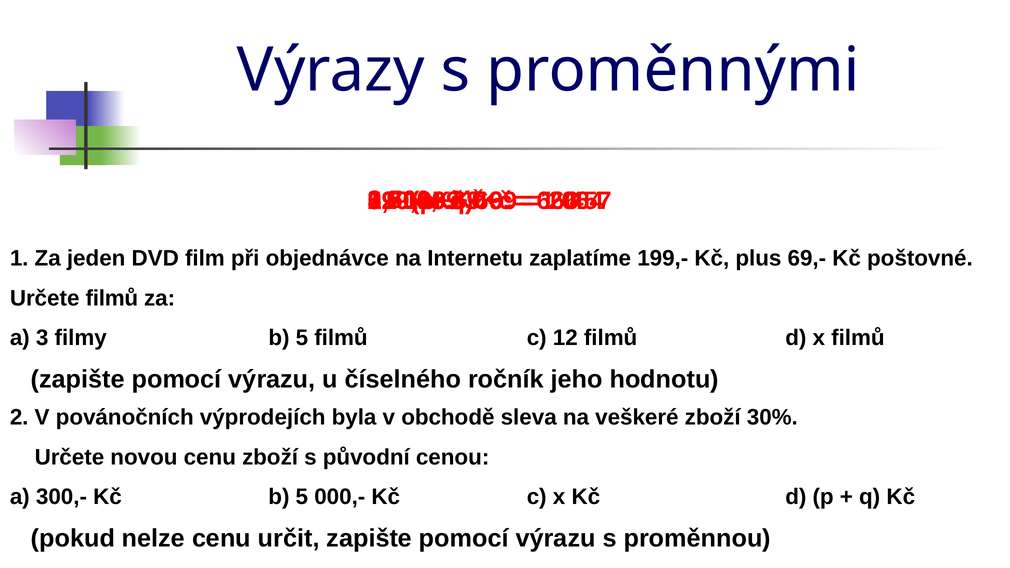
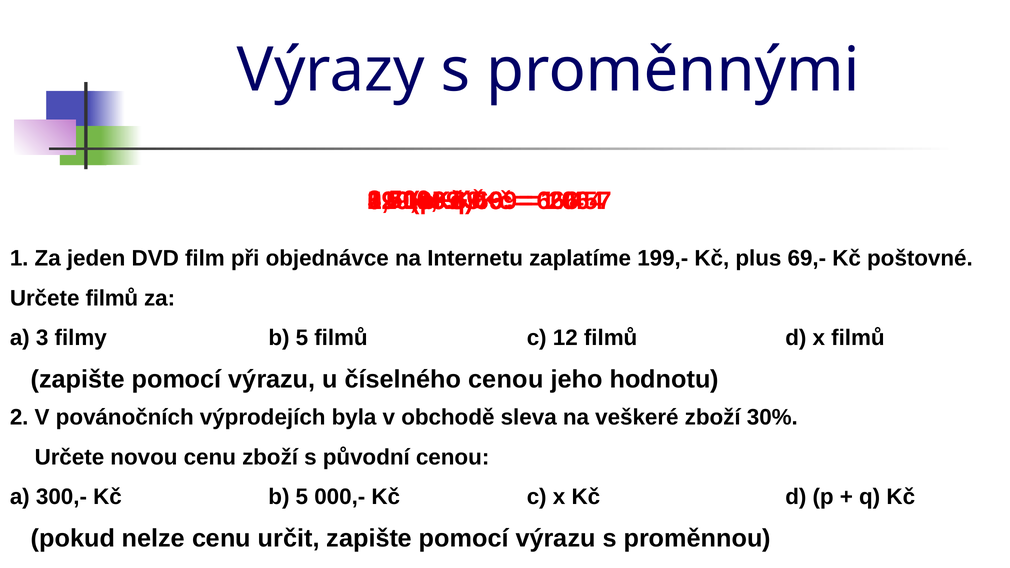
číselného ročník: ročník -> cenou
